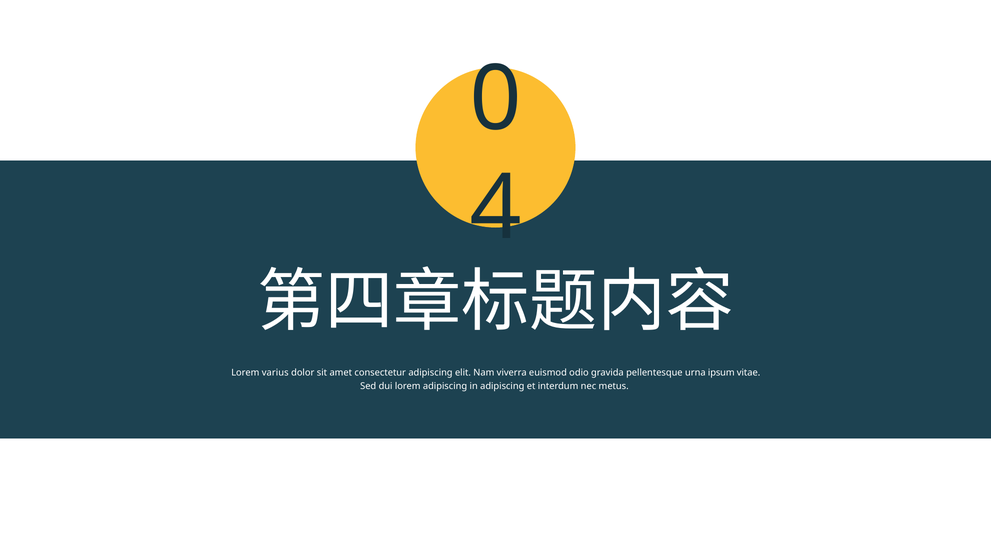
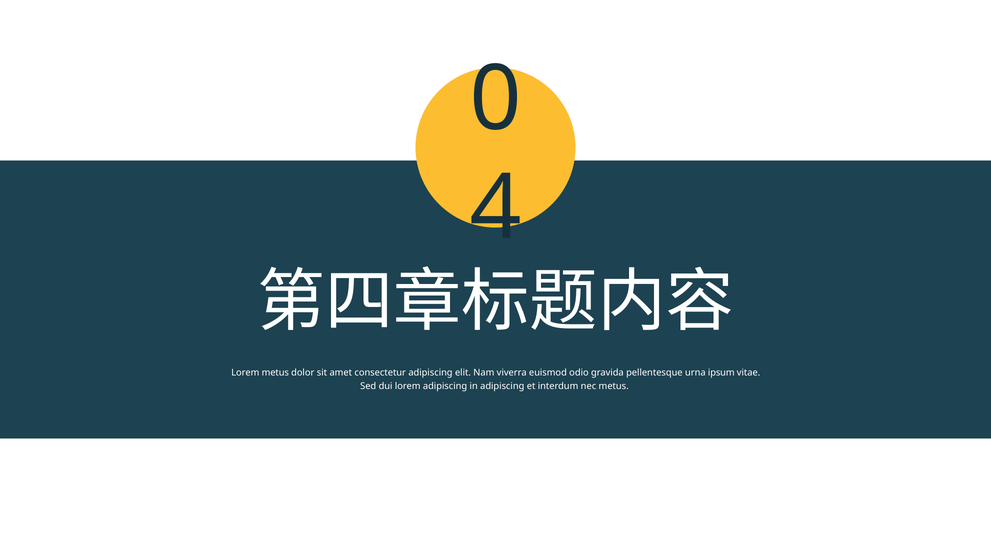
Lorem varius: varius -> metus
